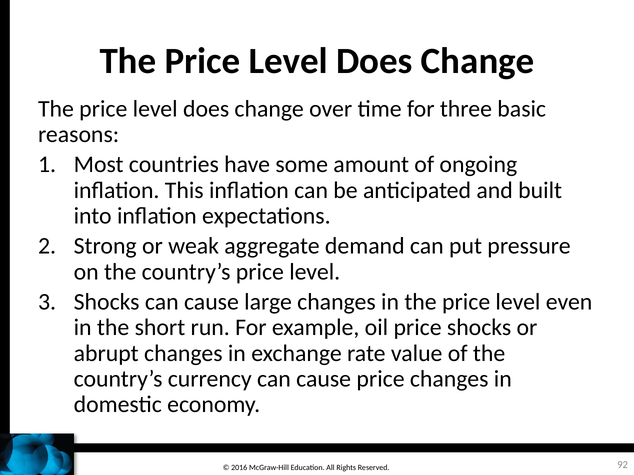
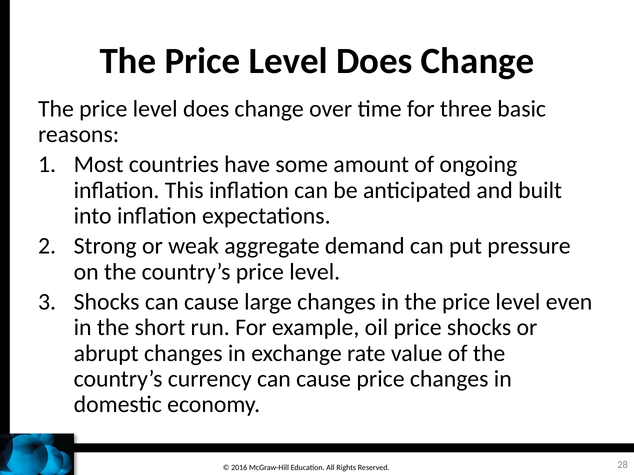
92: 92 -> 28
